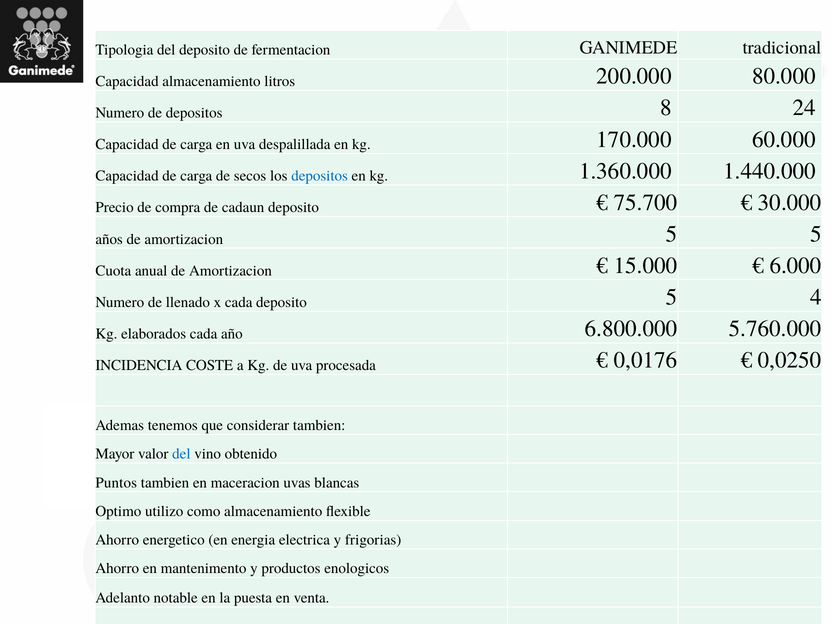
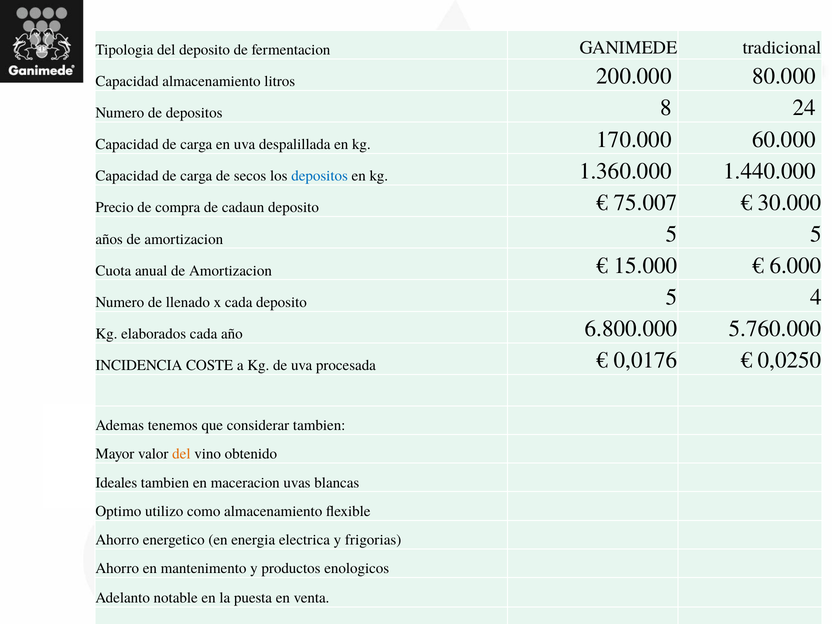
75.700: 75.700 -> 75.007
del at (181, 454) colour: blue -> orange
Puntos: Puntos -> Ideales
